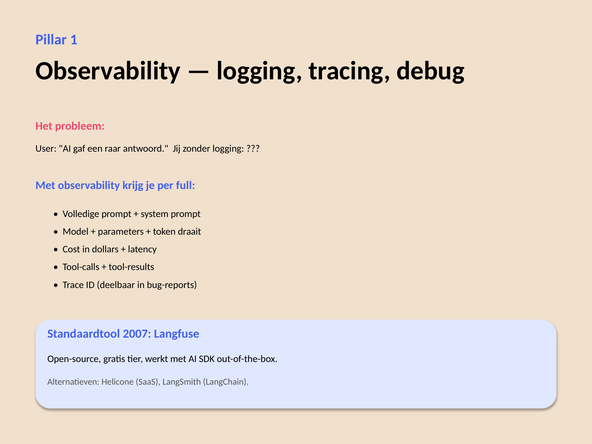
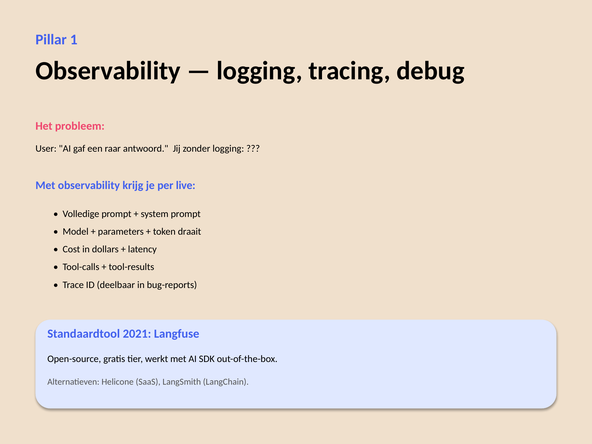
full: full -> live
2007: 2007 -> 2021
